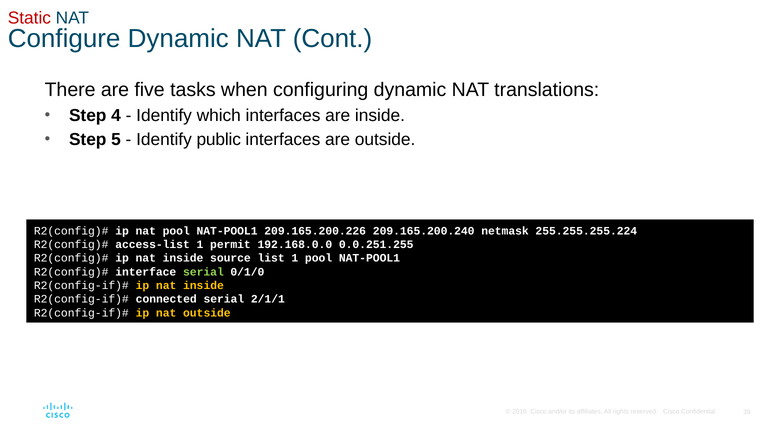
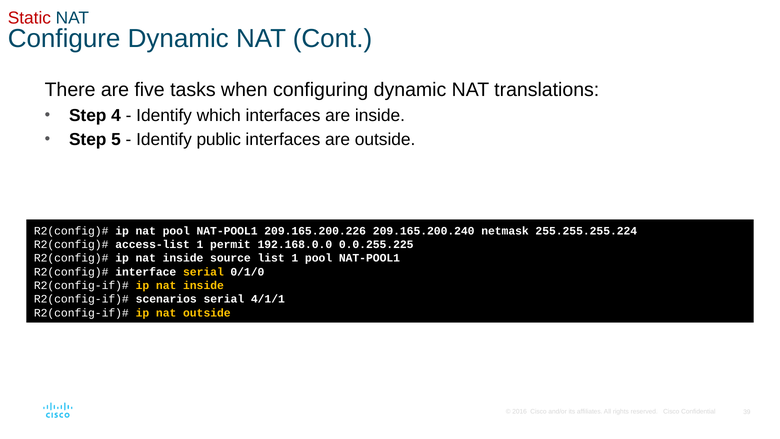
0.0.251.255: 0.0.251.255 -> 0.0.255.225
serial at (203, 272) colour: light green -> yellow
connected: connected -> scenarios
2/1/1: 2/1/1 -> 4/1/1
